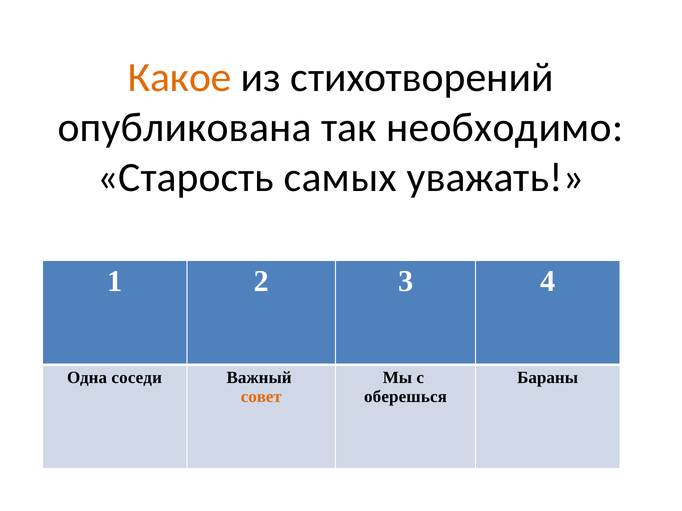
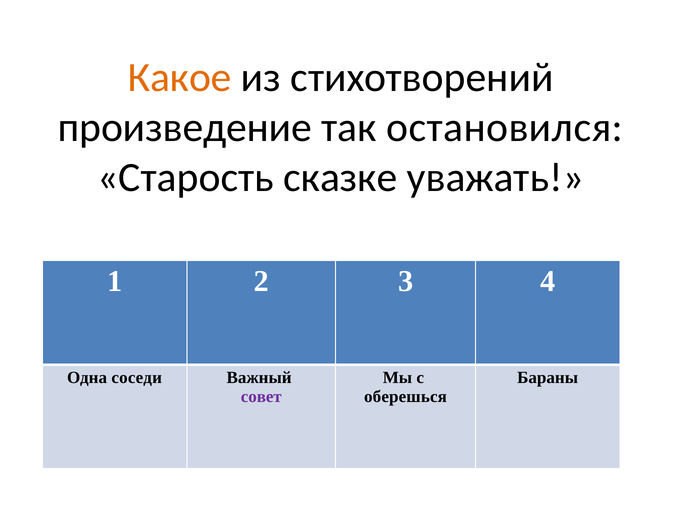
опубликована: опубликована -> произведение
необходимо: необходимо -> остановился
самых: самых -> сказке
совет colour: orange -> purple
